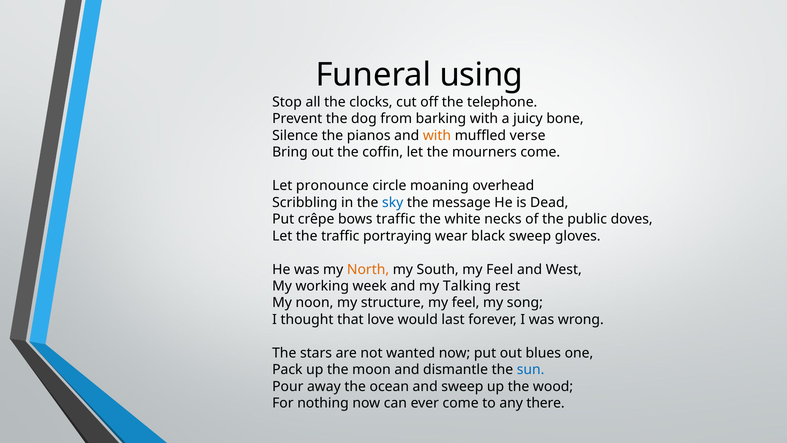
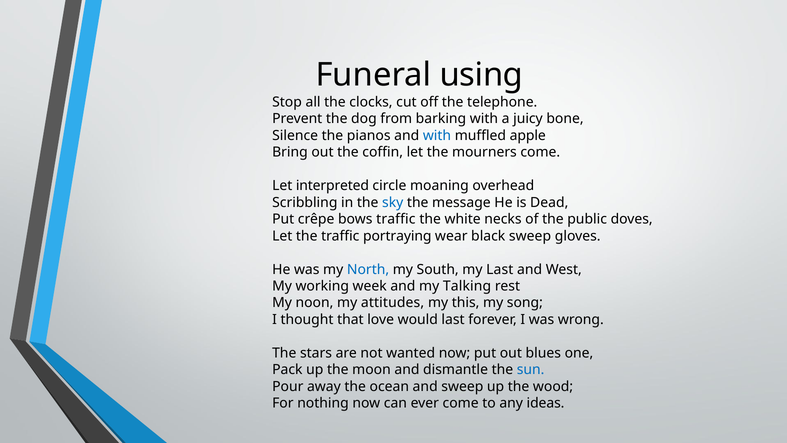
with at (437, 135) colour: orange -> blue
verse: verse -> apple
pronounce: pronounce -> interpreted
North colour: orange -> blue
South my Feel: Feel -> Last
structure: structure -> attitudes
feel at (466, 303): feel -> this
there: there -> ideas
